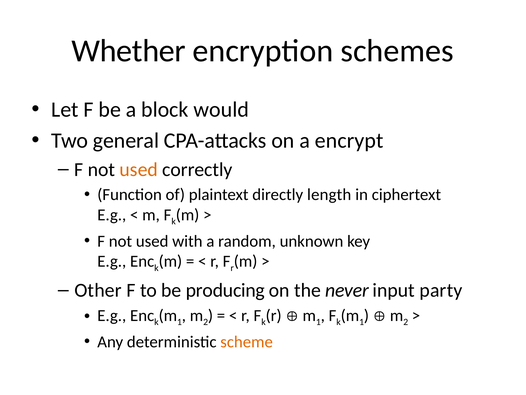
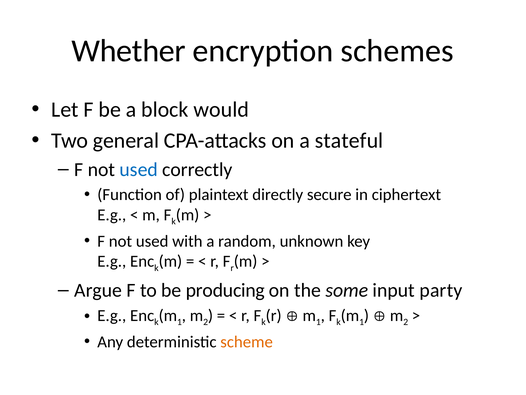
encrypt: encrypt -> stateful
used at (139, 169) colour: orange -> blue
length: length -> secure
Other: Other -> Argue
never: never -> some
